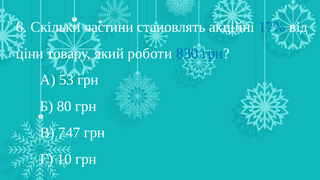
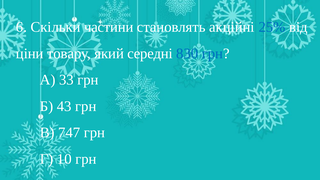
17%: 17% -> 25%
роботи: роботи -> середні
53: 53 -> 33
80: 80 -> 43
